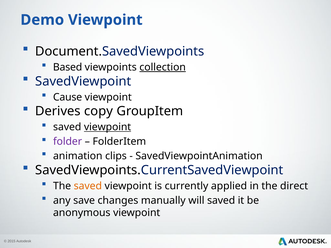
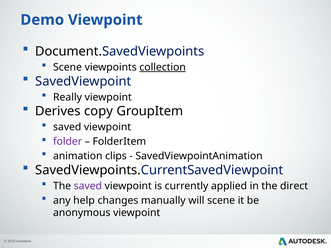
Based at (68, 67): Based -> Scene
Cause: Cause -> Really
viewpoint at (108, 127) underline: present -> none
saved at (88, 186) colour: orange -> purple
save: save -> help
will saved: saved -> scene
